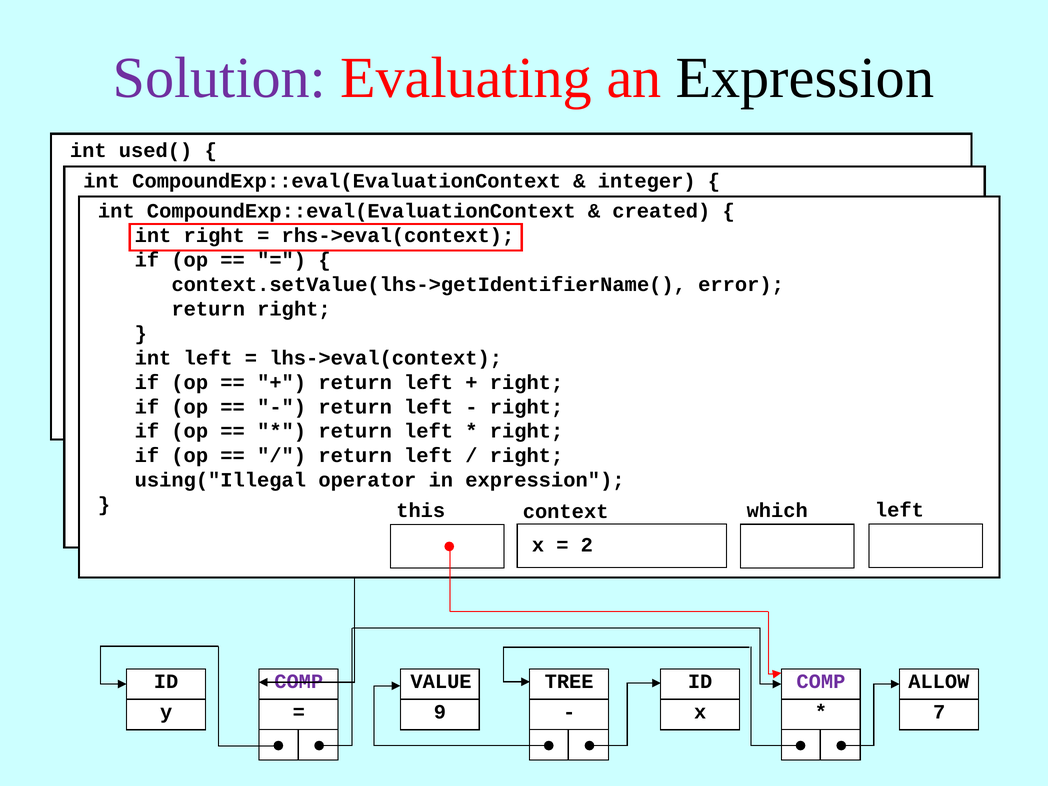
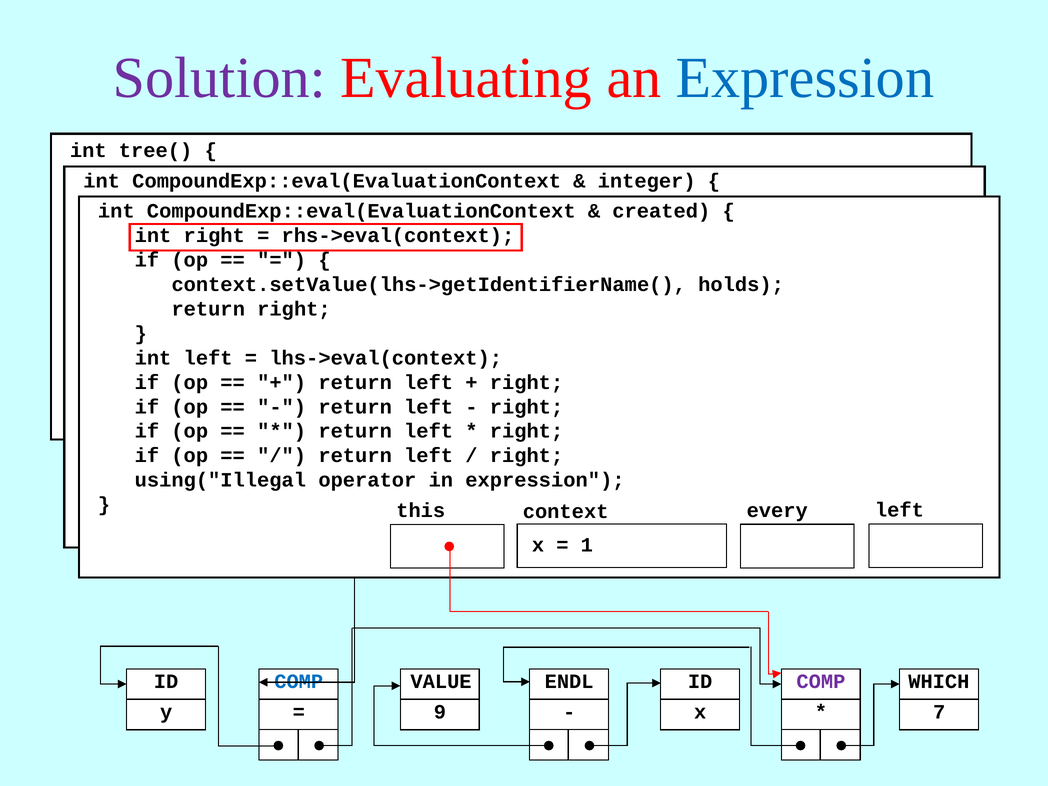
Expression at (805, 78) colour: black -> blue
used(: used( -> tree(
error: error -> holds
which: which -> every
2 at (587, 545): 2 -> 1
COMP at (299, 682) colour: purple -> blue
TREE at (569, 682): TREE -> ENDL
ALLOW: ALLOW -> WHICH
